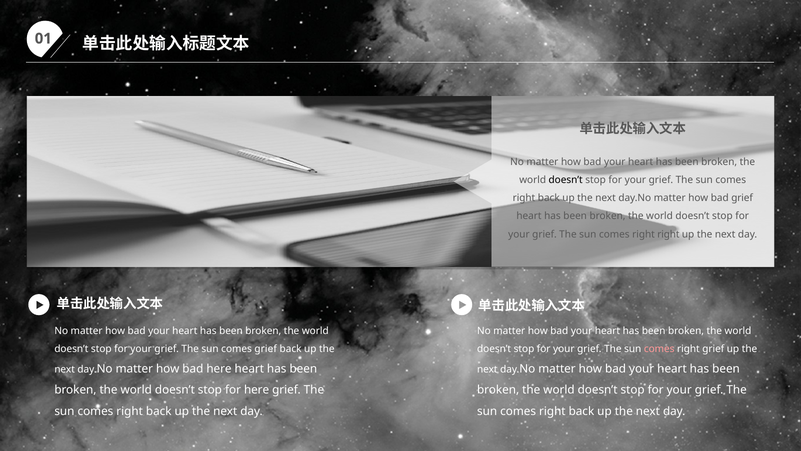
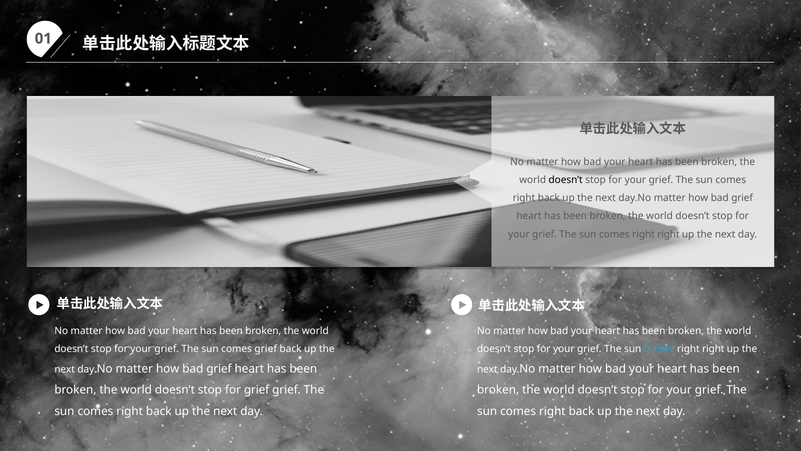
comes at (659, 349) colour: pink -> light blue
grief at (713, 349): grief -> right
here at (219, 369): here -> grief
for here: here -> grief
